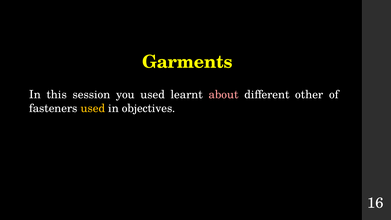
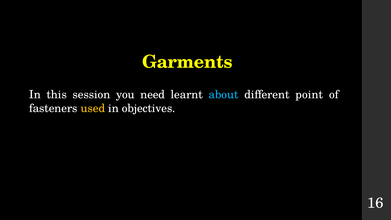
you used: used -> need
about colour: pink -> light blue
other: other -> point
